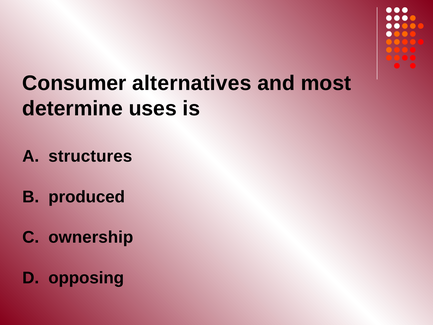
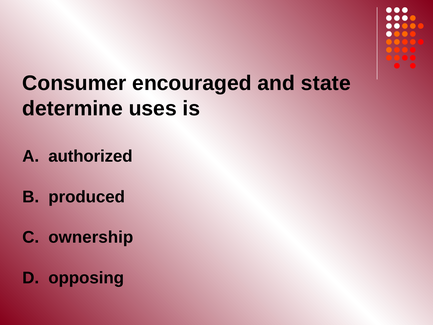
alternatives: alternatives -> encouraged
most: most -> state
structures: structures -> authorized
